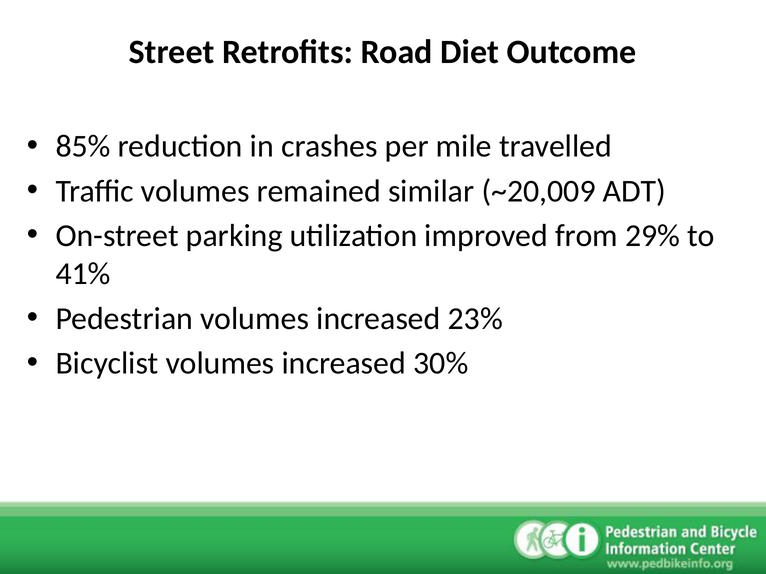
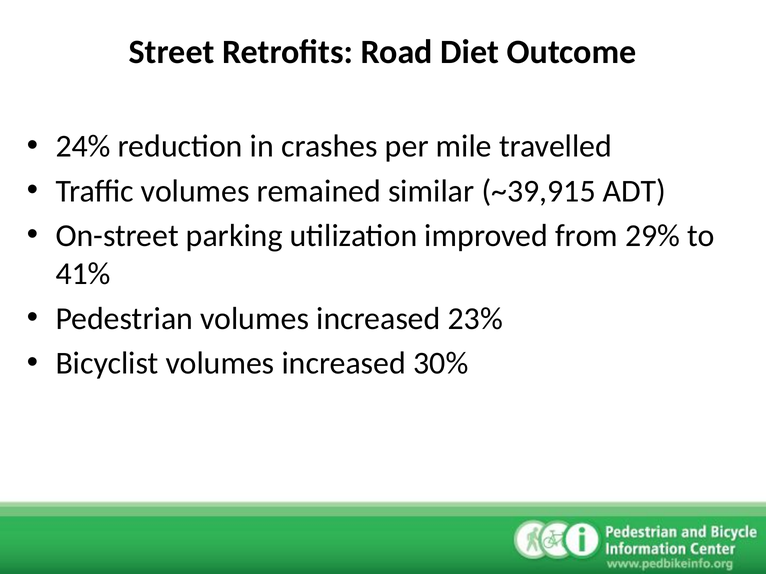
85%: 85% -> 24%
~20,009: ~20,009 -> ~39,915
